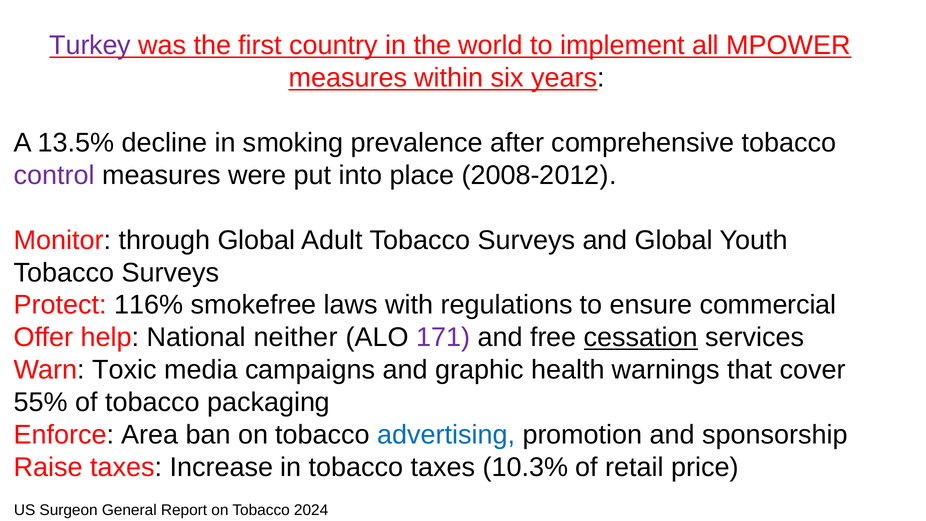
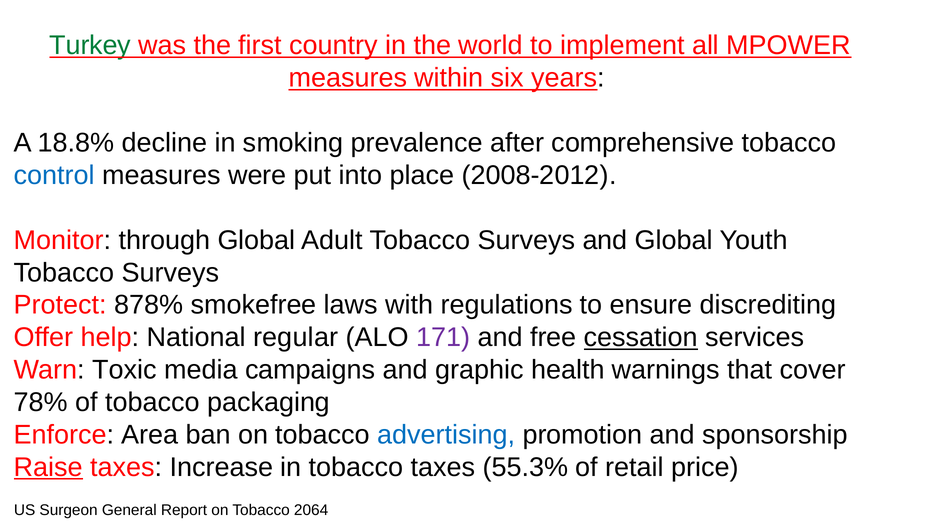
Turkey colour: purple -> green
13.5%: 13.5% -> 18.8%
control colour: purple -> blue
116%: 116% -> 878%
commercial: commercial -> discrediting
neither: neither -> regular
55%: 55% -> 78%
Raise underline: none -> present
10.3%: 10.3% -> 55.3%
2024: 2024 -> 2064
